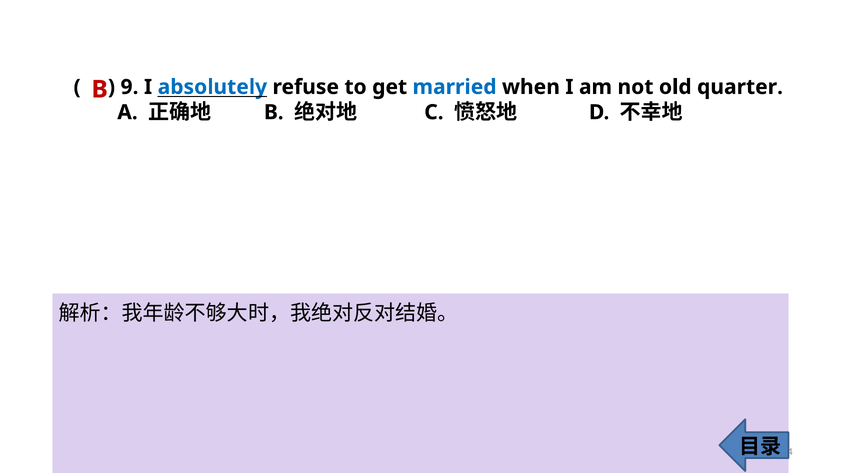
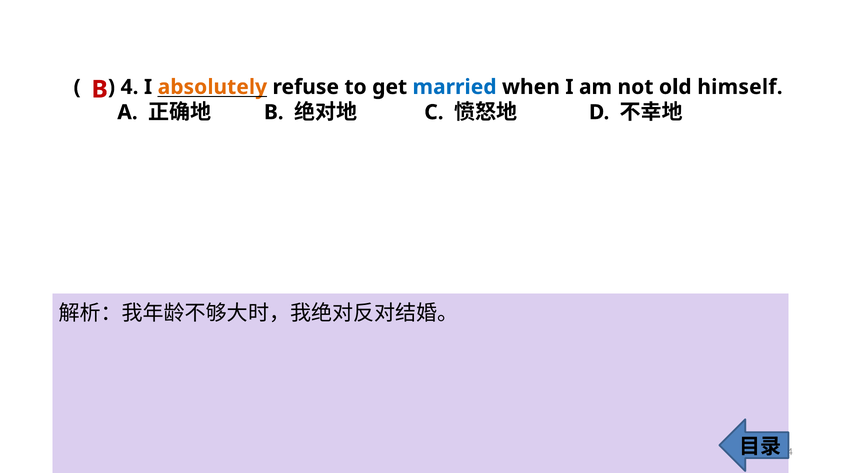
9: 9 -> 4
absolutely colour: blue -> orange
quarter: quarter -> himself
